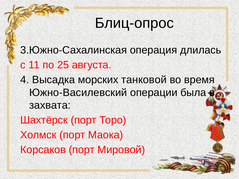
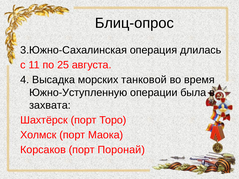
Южно-Василевский: Южно-Василевский -> Южно-Уступленную
Мировой: Мировой -> Поронай
